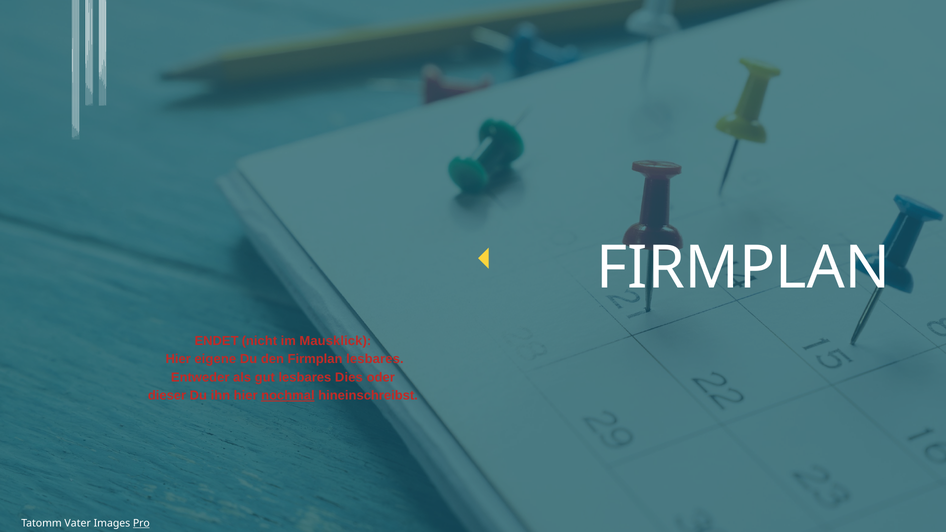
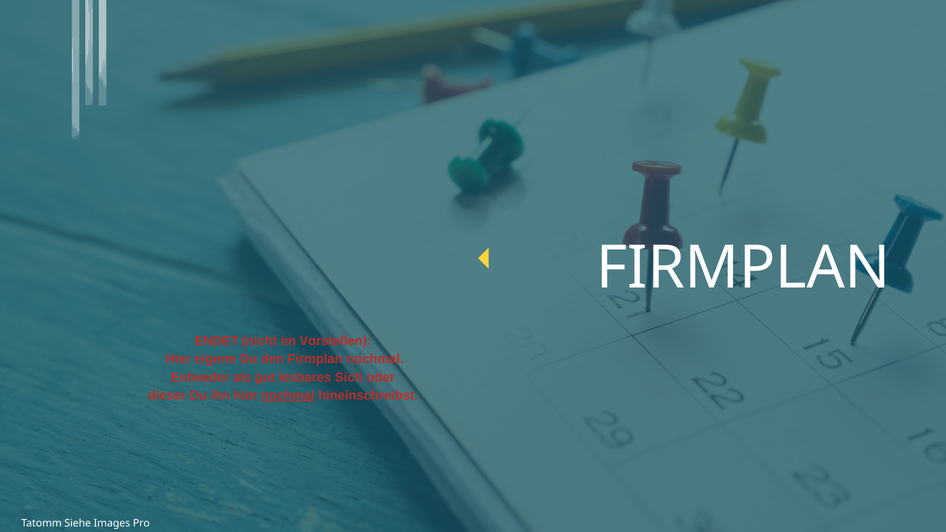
Mausklick: Mausklick -> Vorstellen
Firmplan lesbares: lesbares -> nochmal
Dies: Dies -> Sich
Vater: Vater -> Siehe
Pro underline: present -> none
